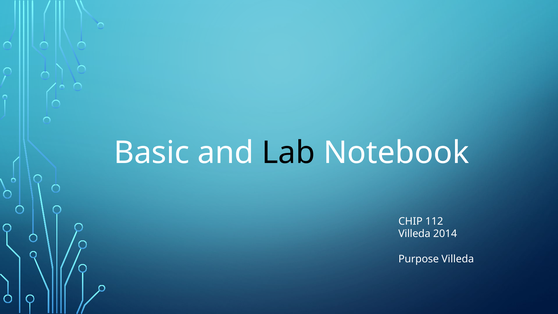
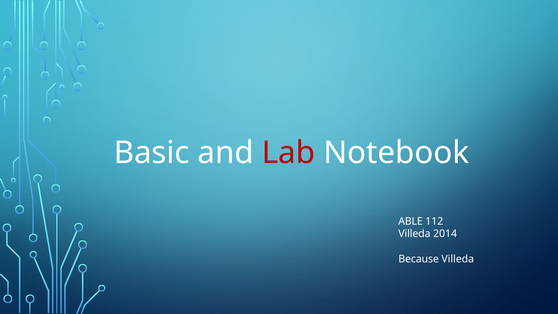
Lab colour: black -> red
CHIP: CHIP -> ABLE
Purpose: Purpose -> Because
